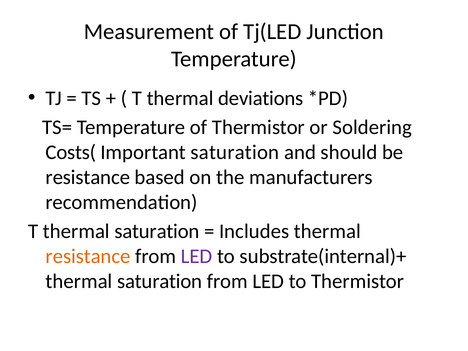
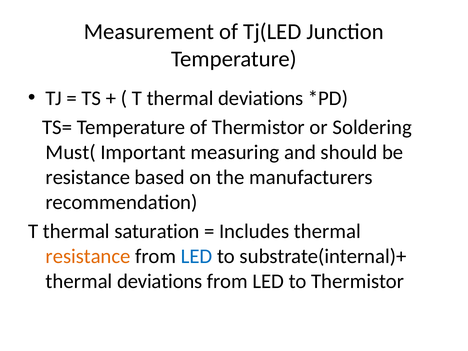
Costs(: Costs( -> Must(
Important saturation: saturation -> measuring
LED at (197, 256) colour: purple -> blue
saturation at (160, 281): saturation -> deviations
